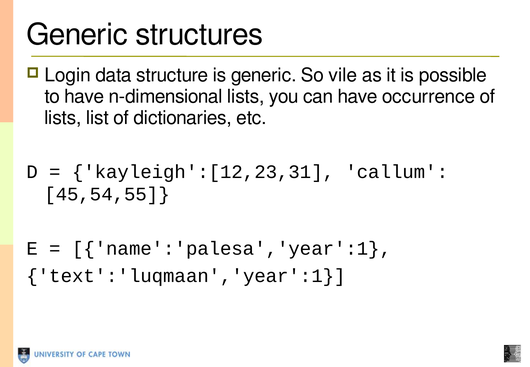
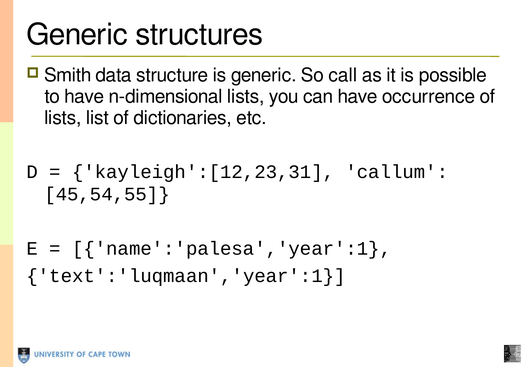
Login: Login -> Smith
vile: vile -> call
